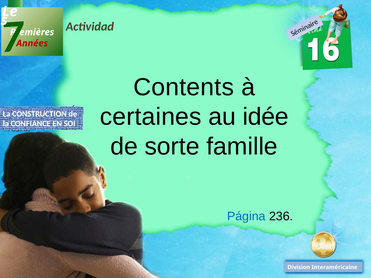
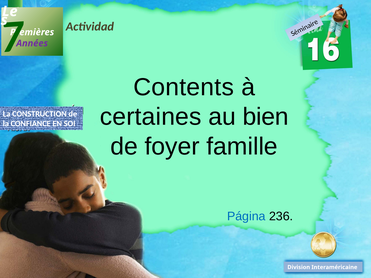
Années colour: red -> purple
idée: idée -> bien
sorte: sorte -> foyer
